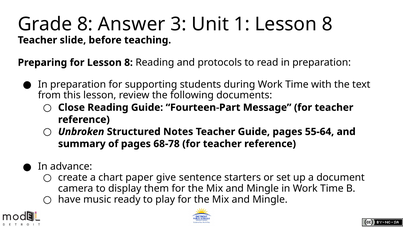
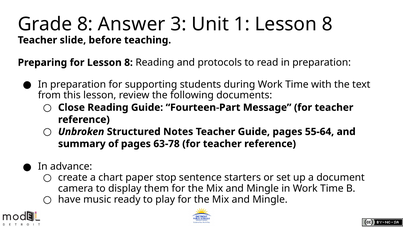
68-78: 68-78 -> 63-78
give: give -> stop
